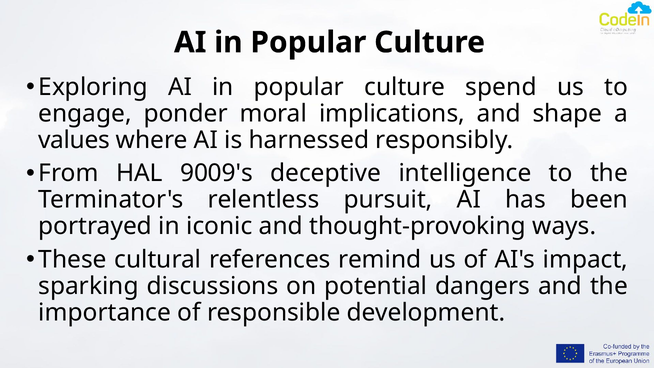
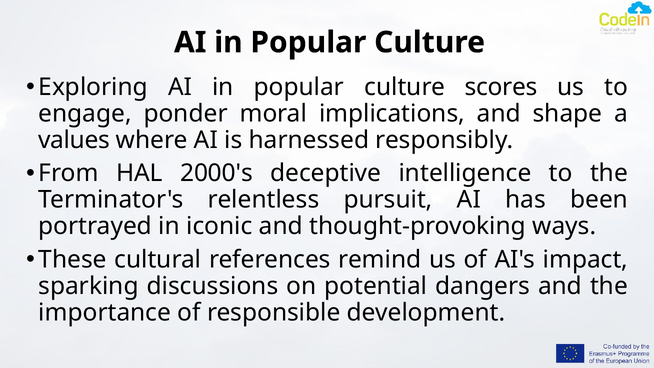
spend: spend -> scores
9009's: 9009's -> 2000's
